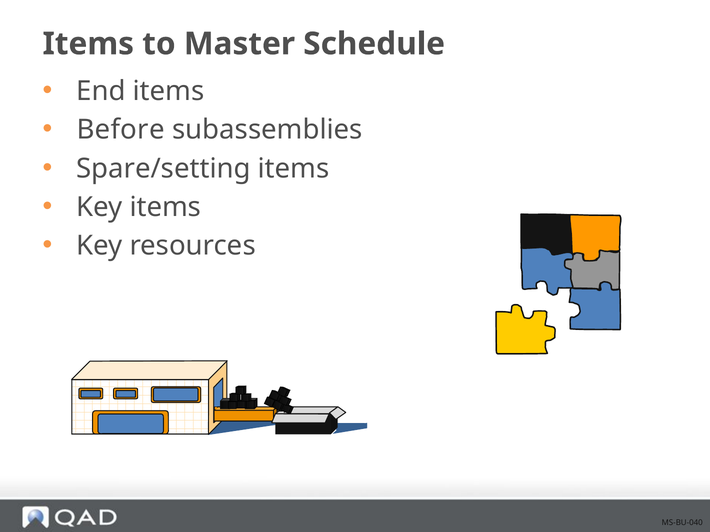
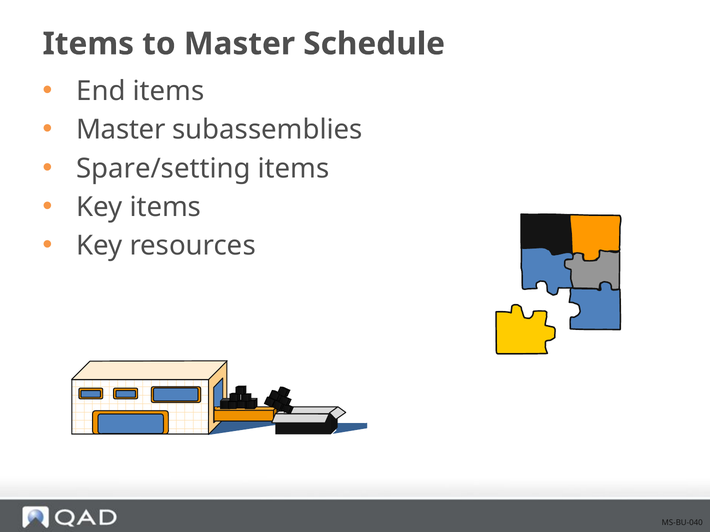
Before at (121, 130): Before -> Master
